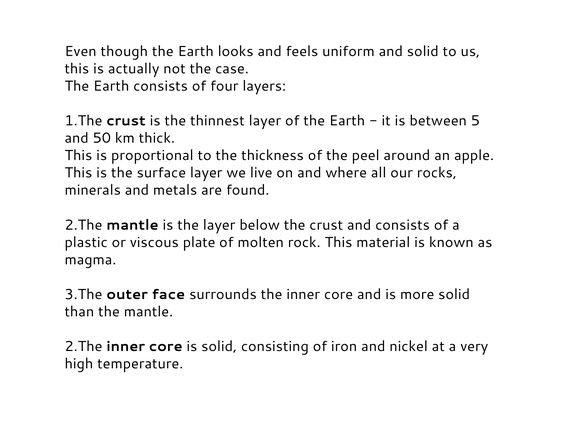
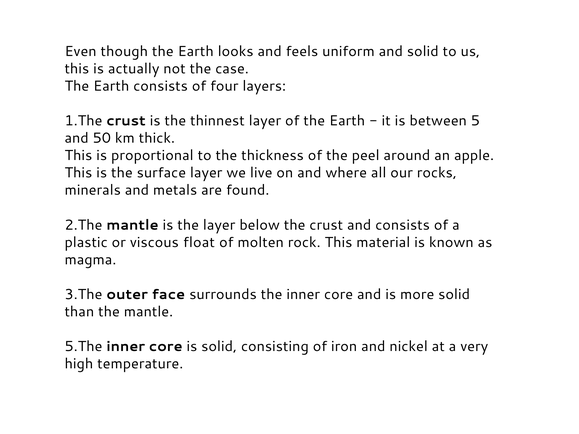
plate: plate -> float
2.The at (83, 347): 2.The -> 5.The
